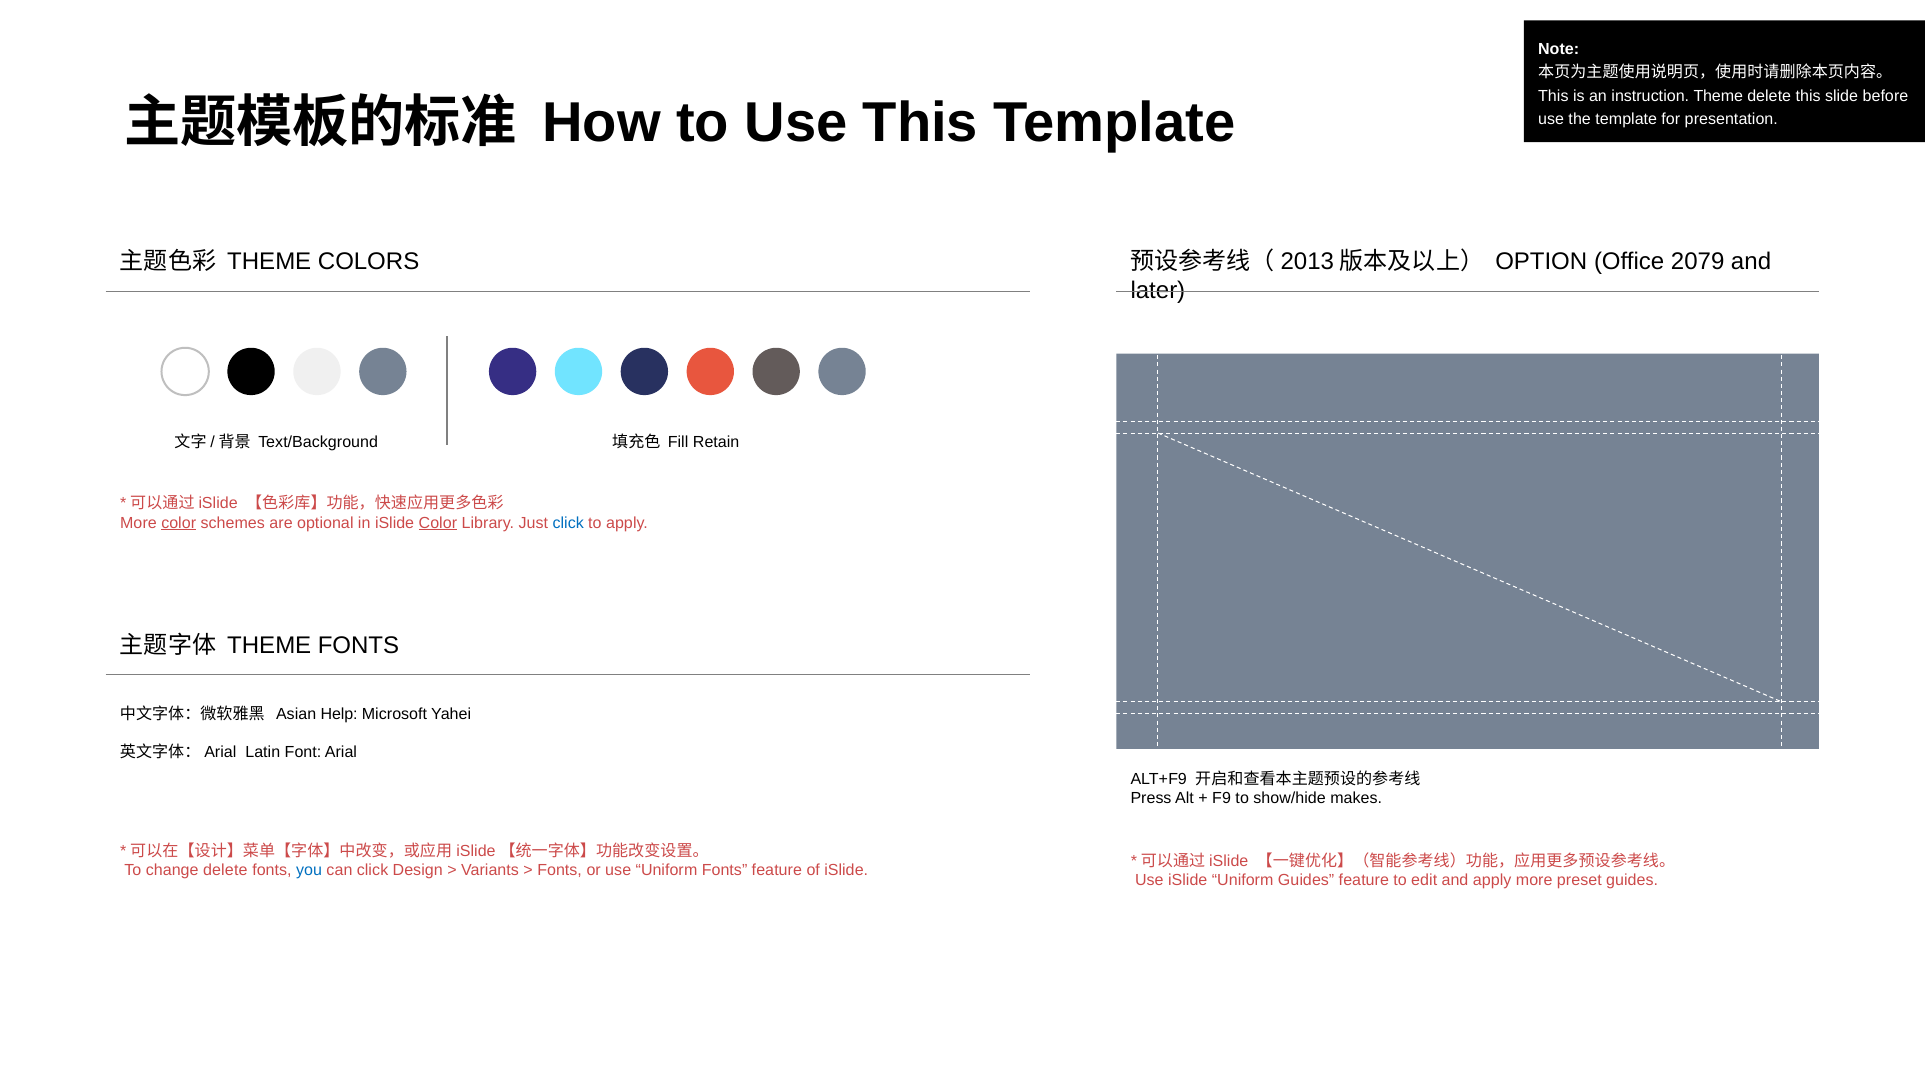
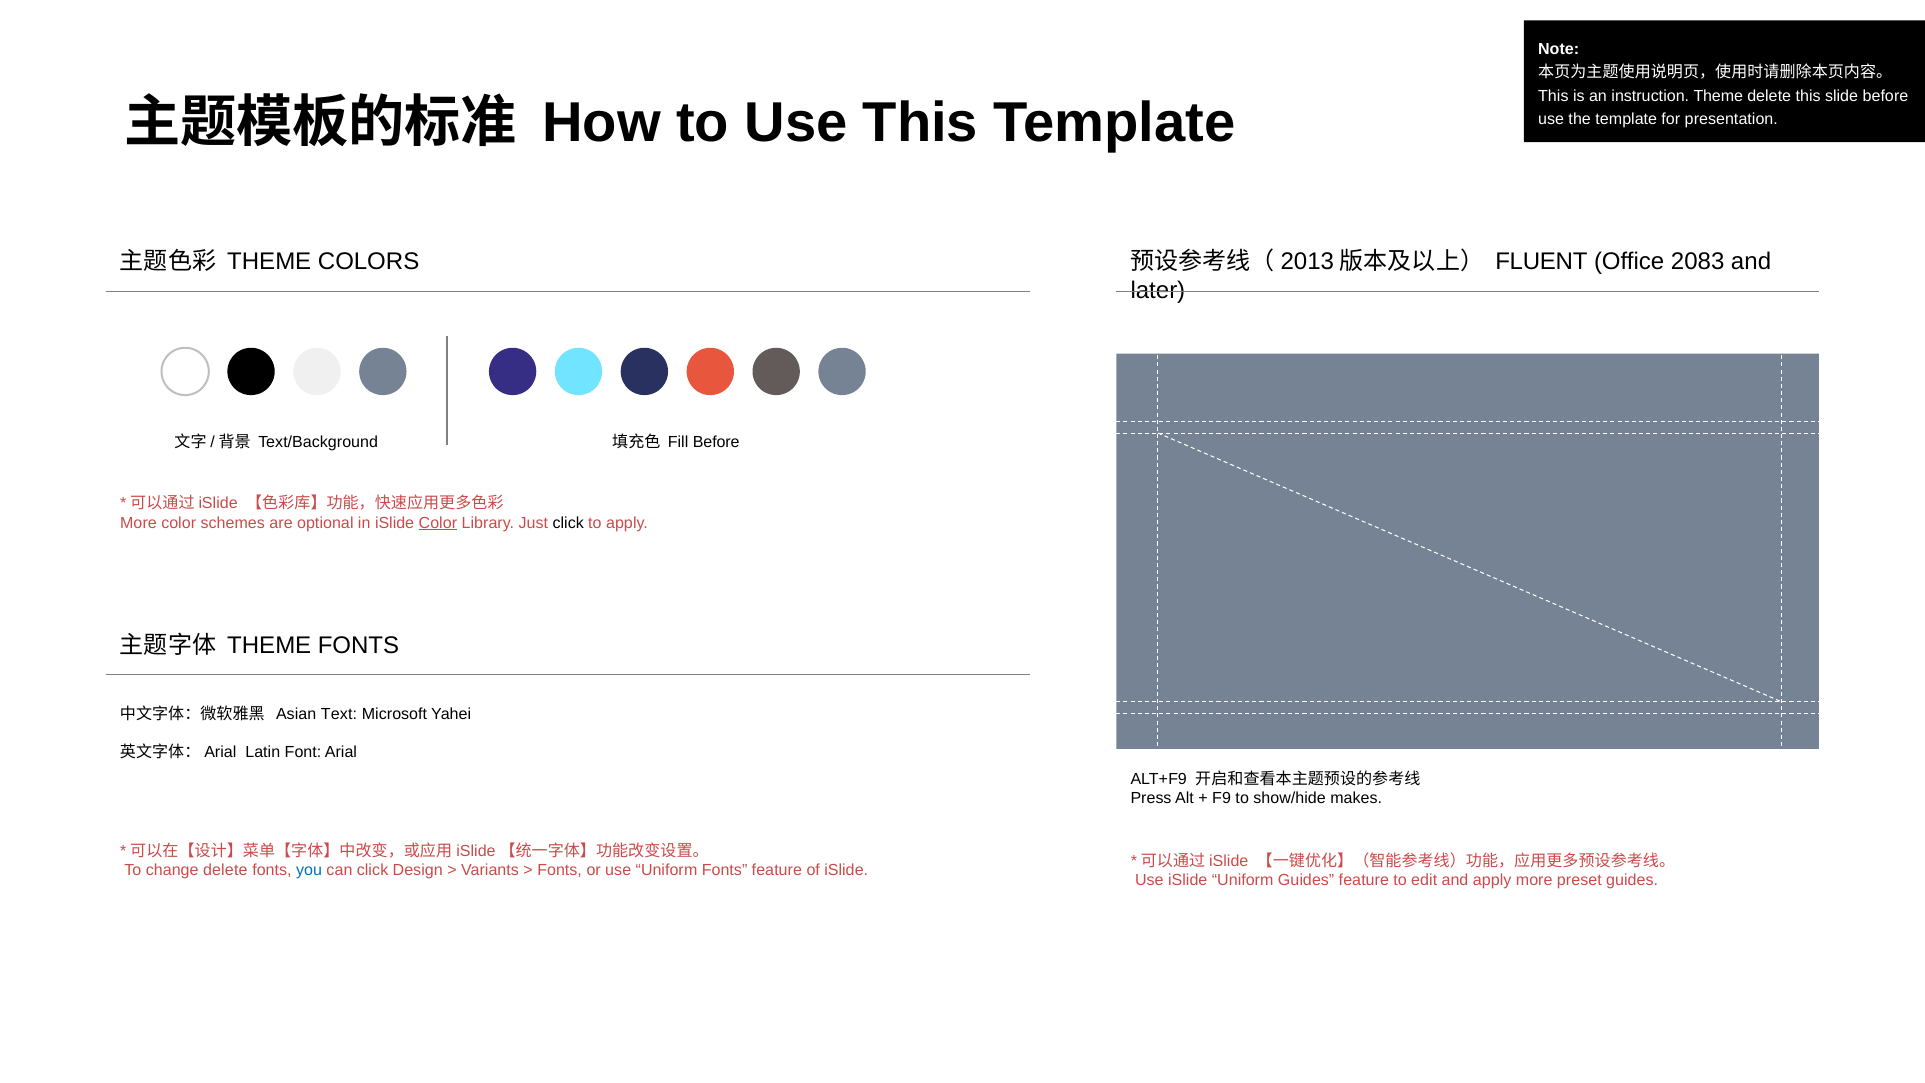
OPTION: OPTION -> FLUENT
2079: 2079 -> 2083
Fill Retain: Retain -> Before
color at (179, 523) underline: present -> none
click at (568, 523) colour: blue -> black
Help: Help -> Text
